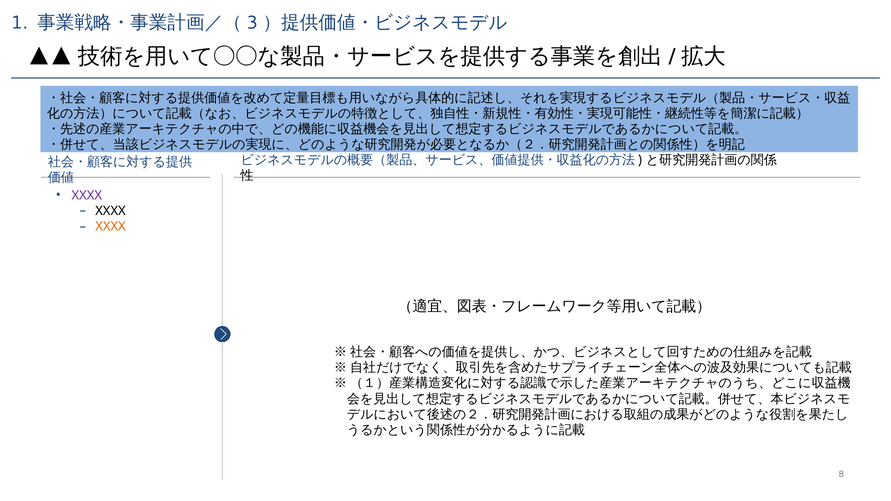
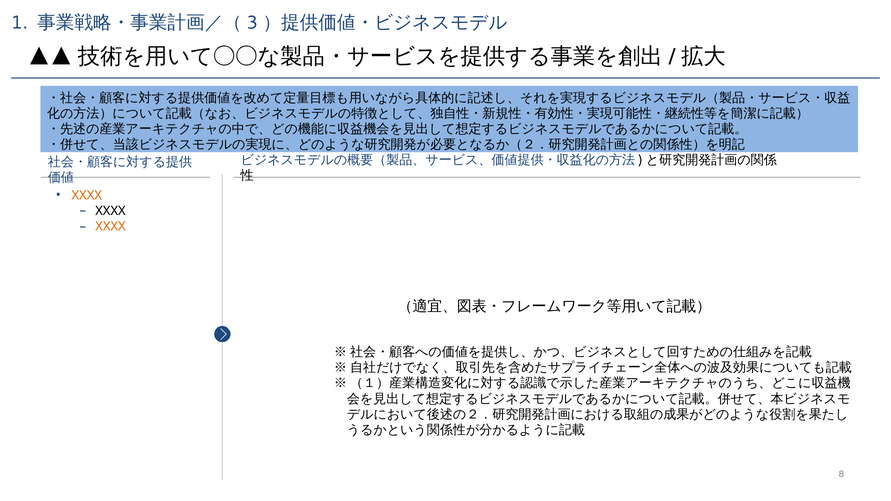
XXXX at (87, 195) colour: purple -> orange
